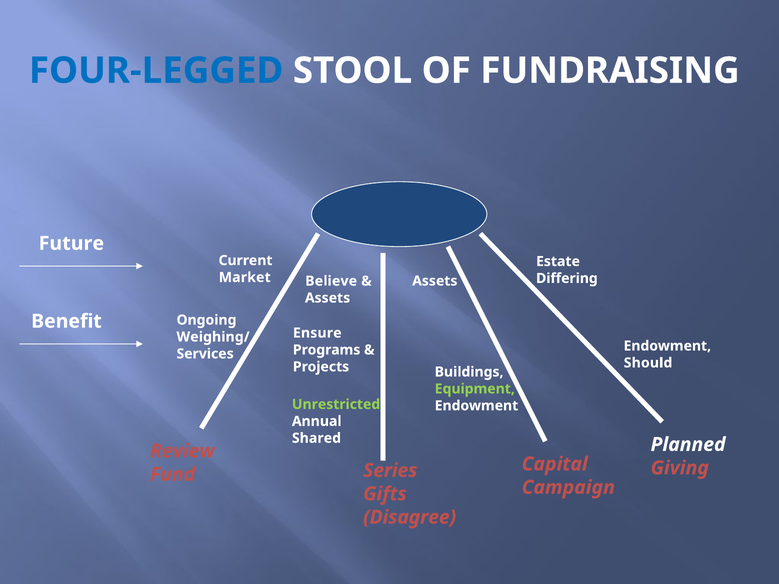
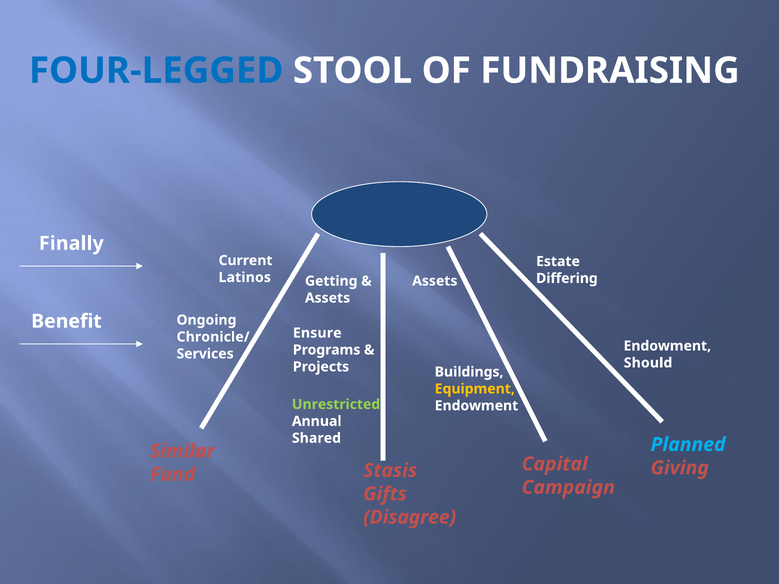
Future: Future -> Finally
Market: Market -> Latinos
Believe: Believe -> Getting
Weighing/: Weighing/ -> Chronicle/
Equipment colour: light green -> yellow
Planned colour: white -> light blue
Review: Review -> Similar
Series: Series -> Stasis
